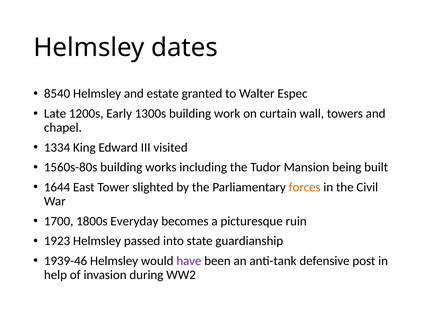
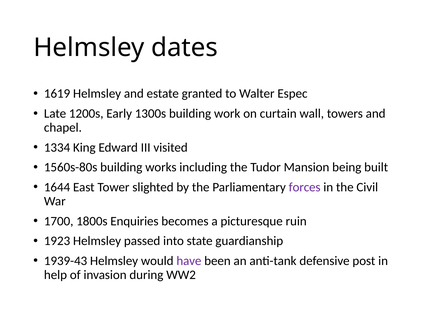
8540: 8540 -> 1619
forces colour: orange -> purple
Everyday: Everyday -> Enquiries
1939-46: 1939-46 -> 1939-43
